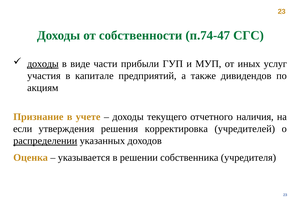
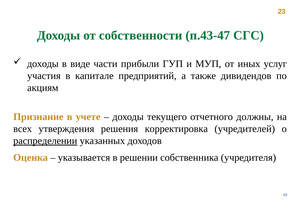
п.74-47: п.74-47 -> п.43-47
доходы at (43, 64) underline: present -> none
наличия: наличия -> должны
если: если -> всех
